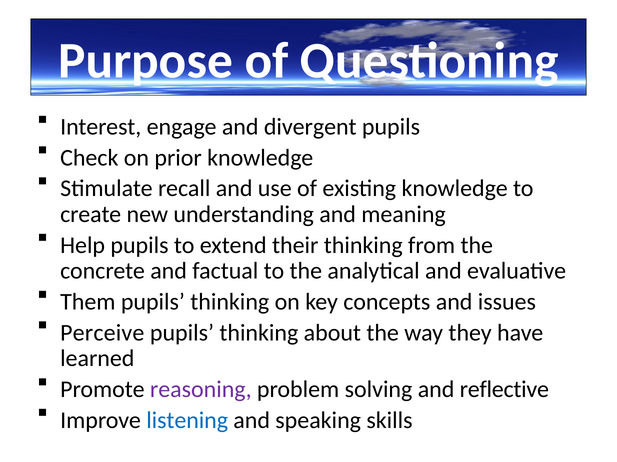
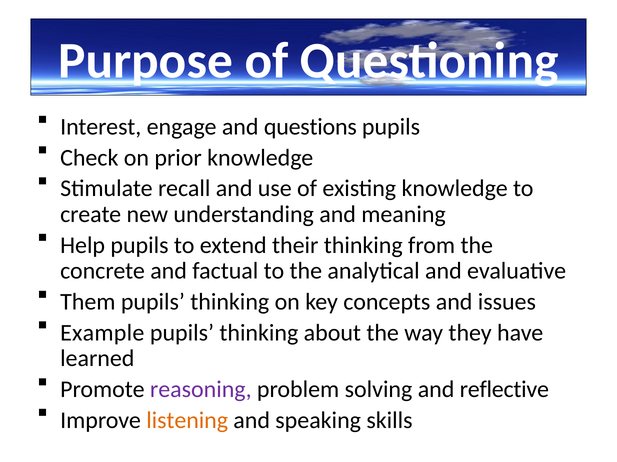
divergent: divergent -> questions
Perceive: Perceive -> Example
listening colour: blue -> orange
